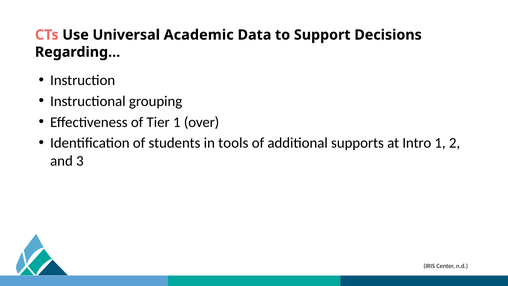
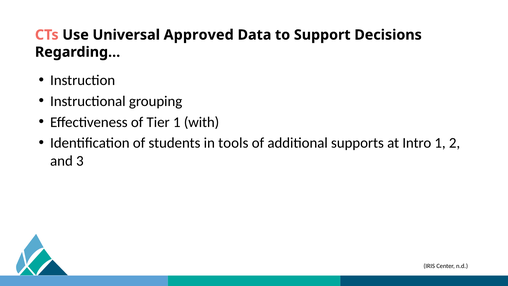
Academic: Academic -> Approved
over: over -> with
